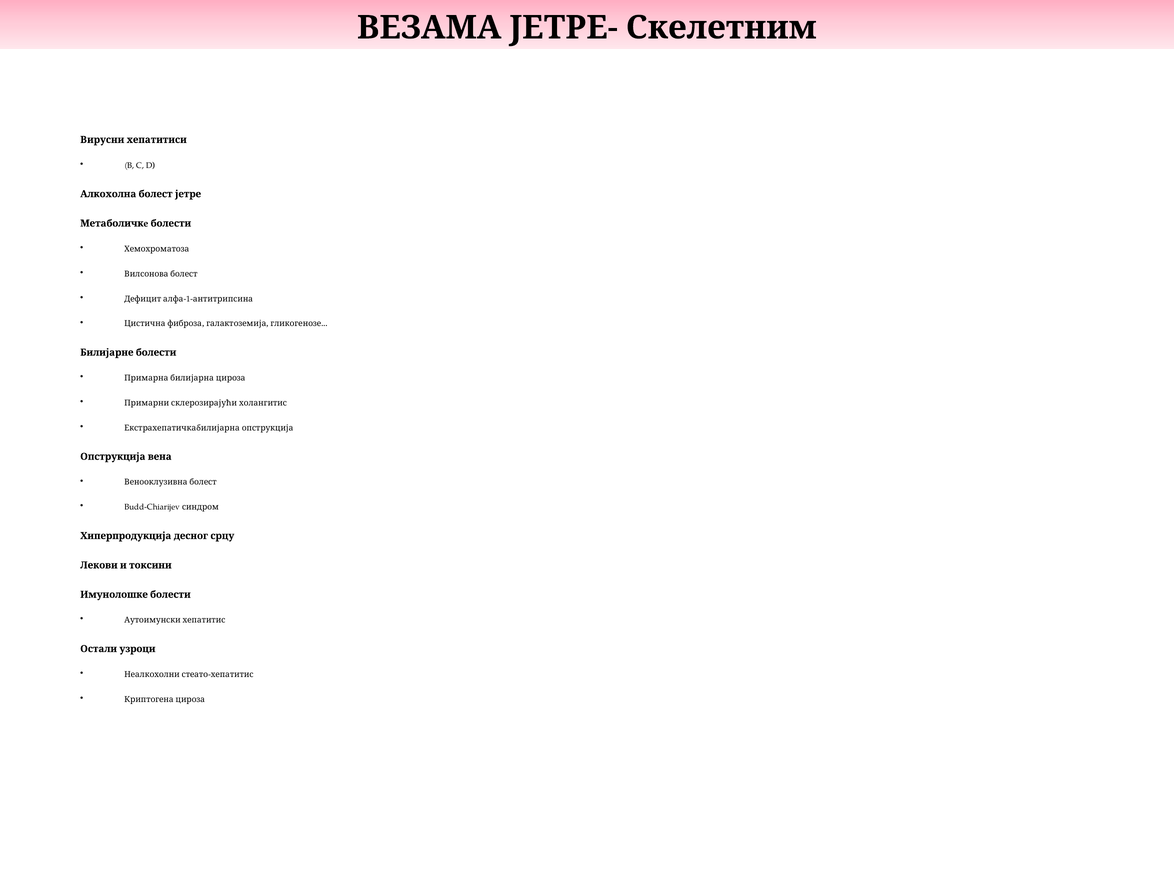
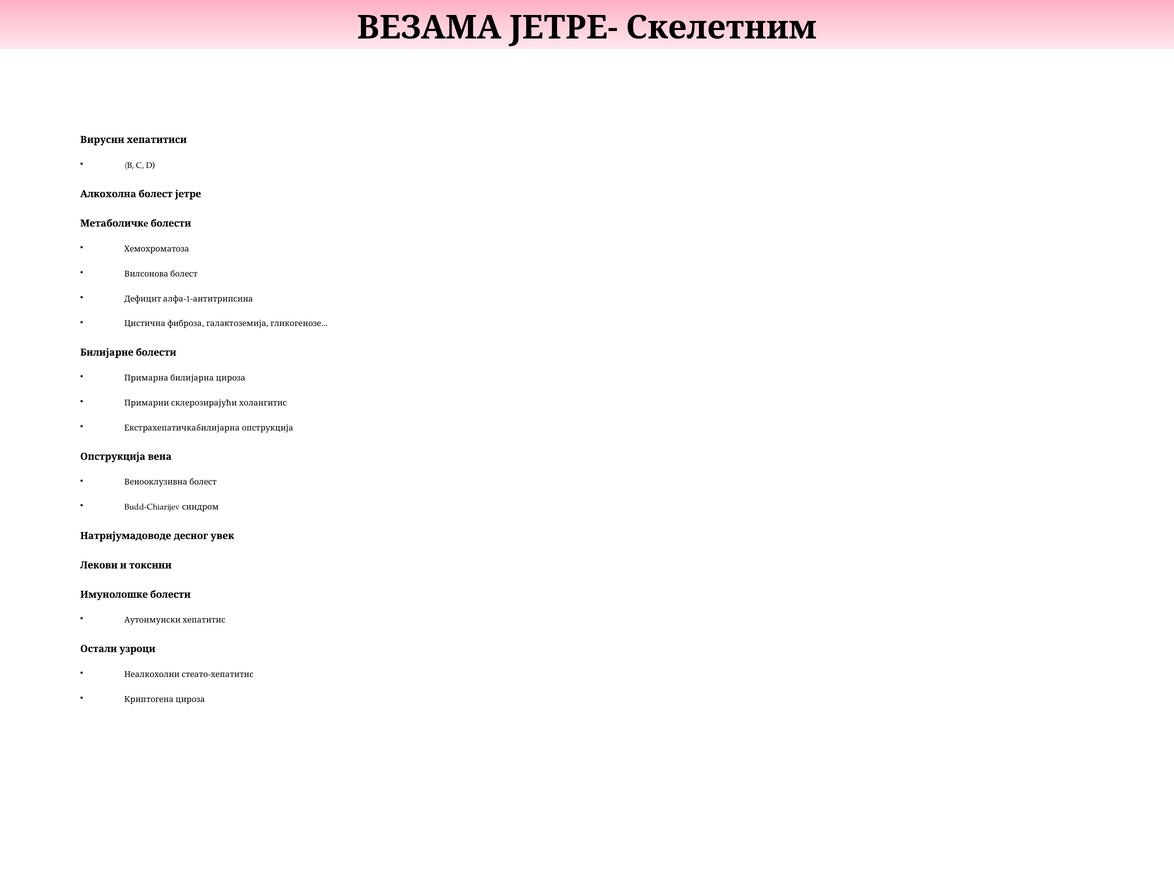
Хиперпродукција: Хиперпродукција -> Натријумадоводе
срцу: срцу -> увек
